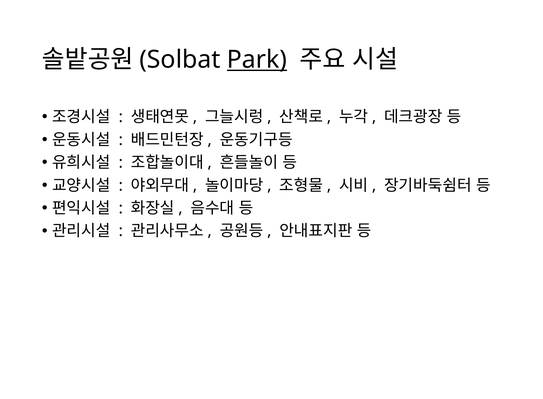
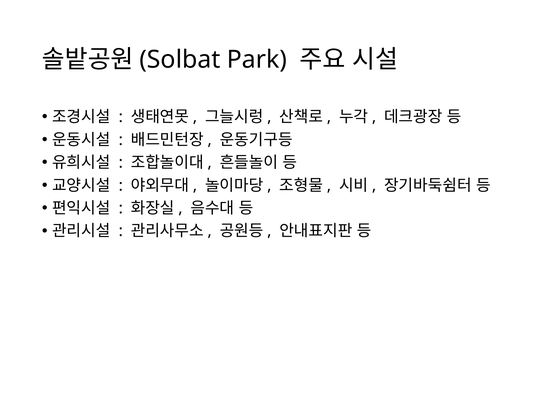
Park underline: present -> none
